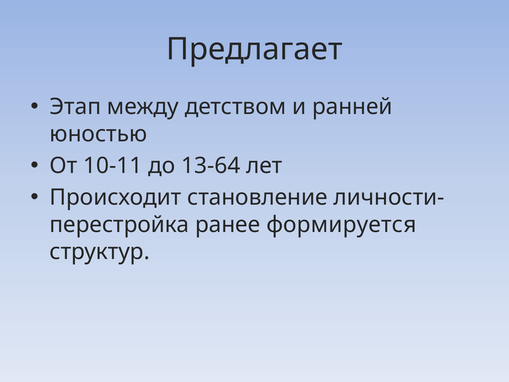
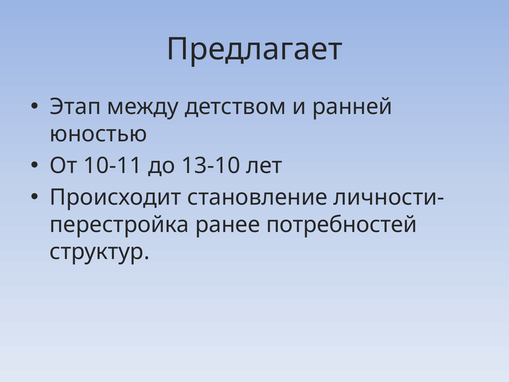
13-64: 13-64 -> 13-10
формируется: формируется -> потребностей
